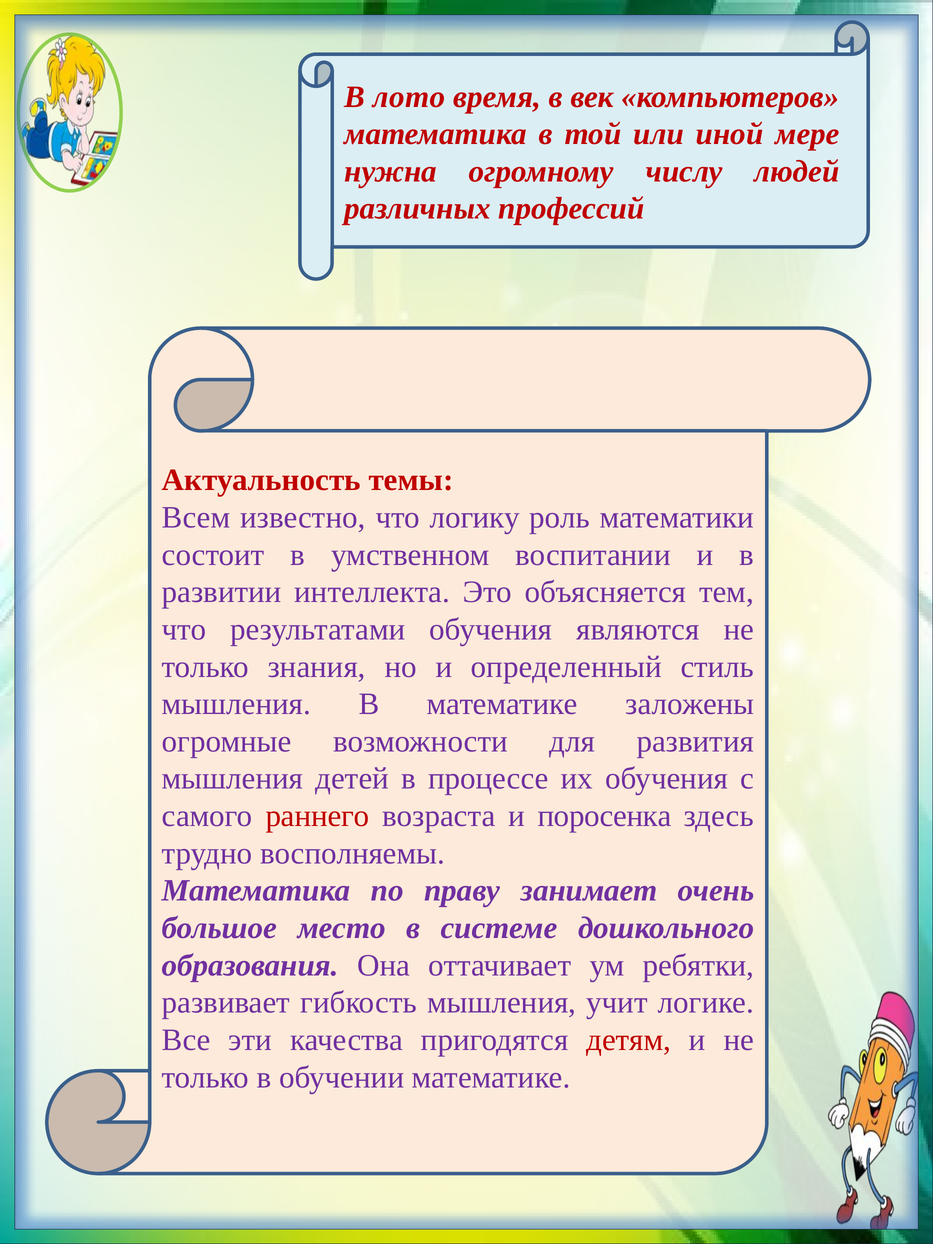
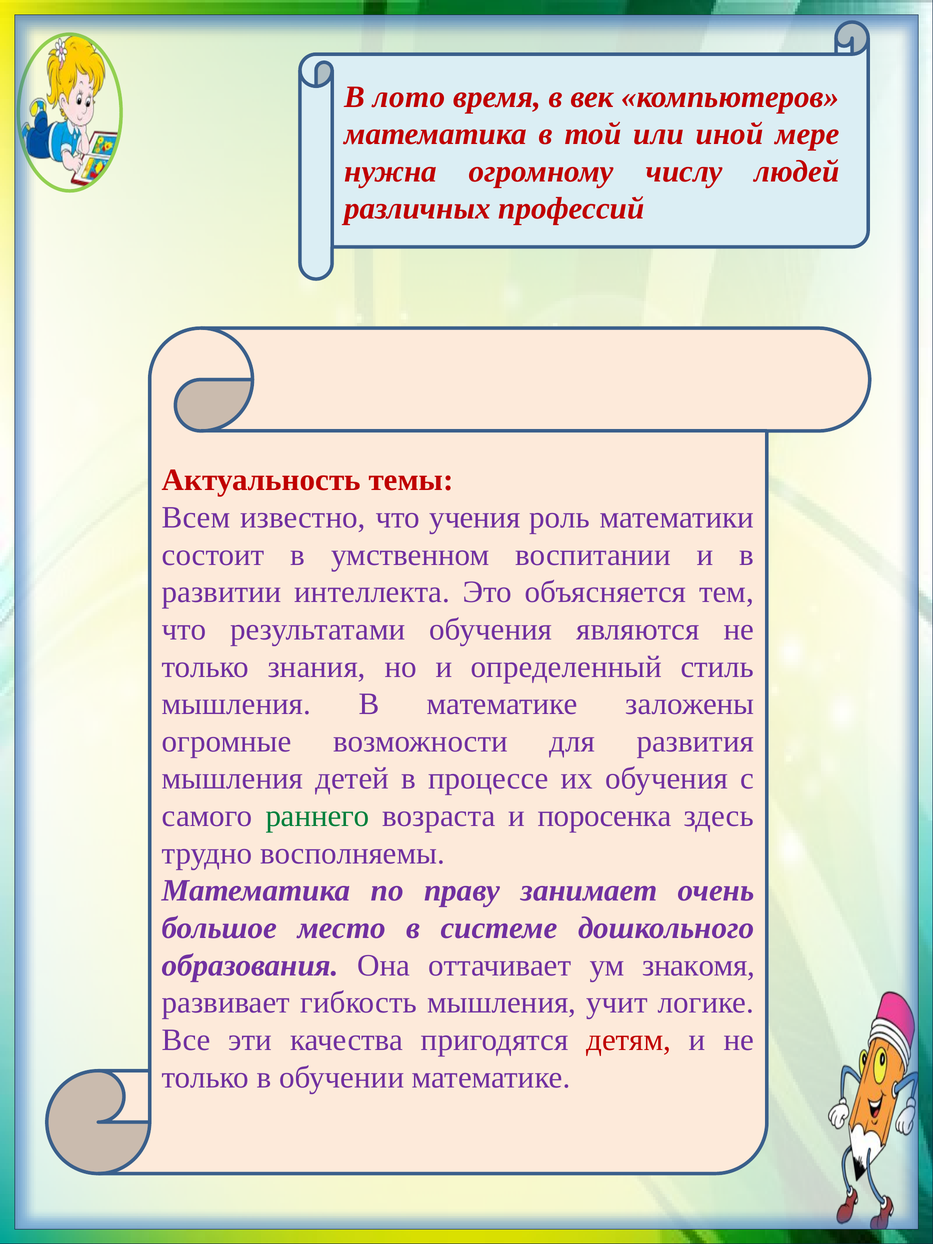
логику: логику -> учения
раннего colour: red -> green
ребятки: ребятки -> знакомя
